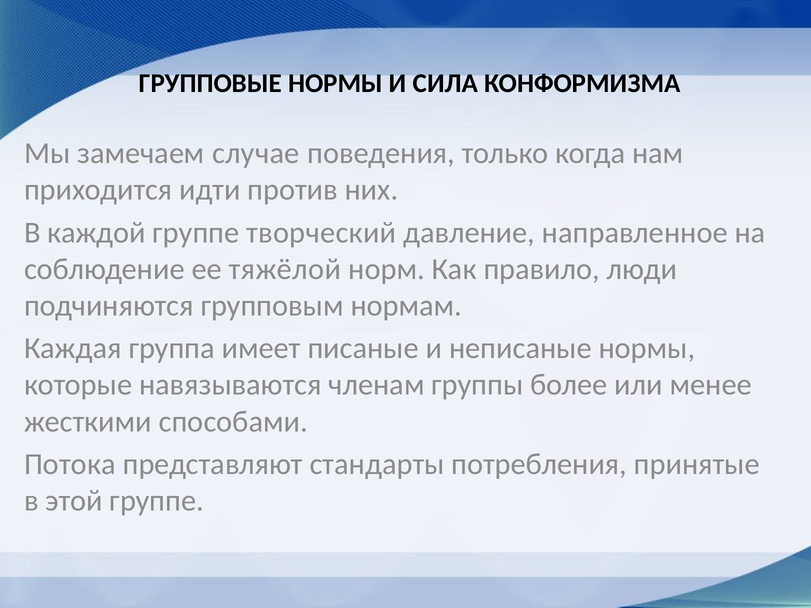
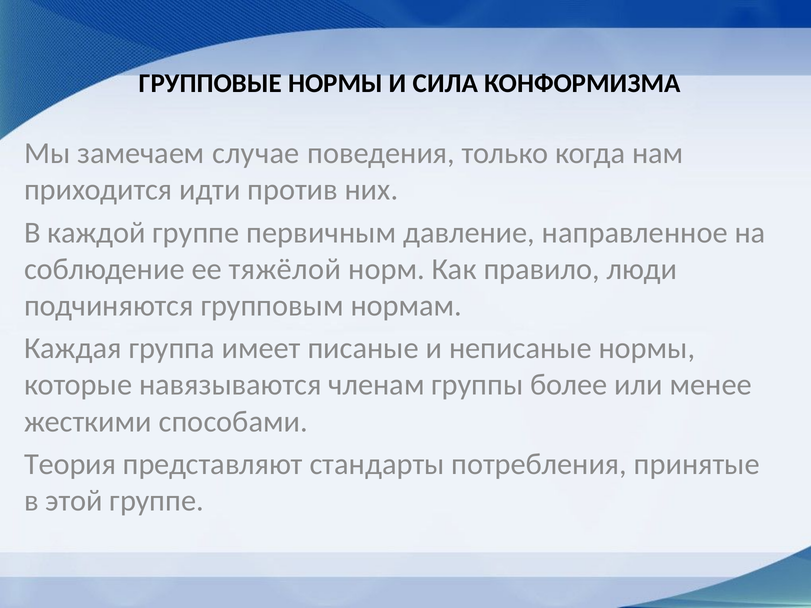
творческий: творческий -> первичным
Потока: Потока -> Теория
